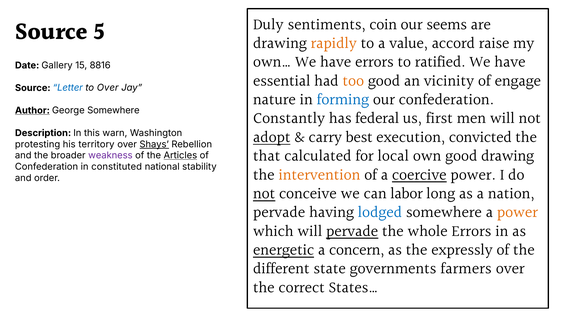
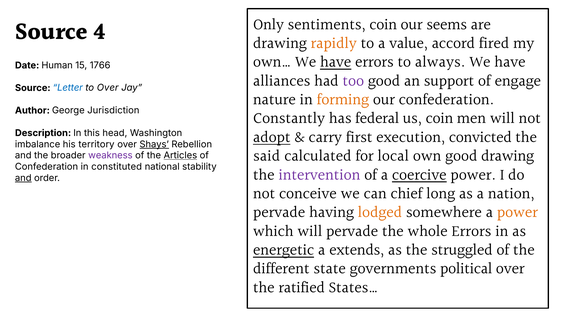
Duly: Duly -> Only
5: 5 -> 4
raise: raise -> fired
have at (336, 62) underline: none -> present
ratified: ratified -> always
Gallery: Gallery -> Human
8816: 8816 -> 1766
essential: essential -> alliances
too colour: orange -> purple
vicinity: vicinity -> support
forming colour: blue -> orange
Author underline: present -> none
George Somewhere: Somewhere -> Jurisdiction
us first: first -> coin
warn: warn -> head
best: best -> first
protesting: protesting -> imbalance
that: that -> said
intervention colour: orange -> purple
and at (23, 178) underline: none -> present
not at (264, 194) underline: present -> none
labor: labor -> chief
lodged colour: blue -> orange
pervade at (352, 231) underline: present -> none
concern: concern -> extends
expressly: expressly -> struggled
farmers: farmers -> political
correct: correct -> ratified
